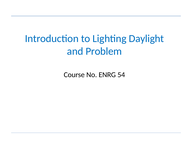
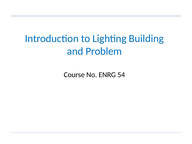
Daylight: Daylight -> Building
